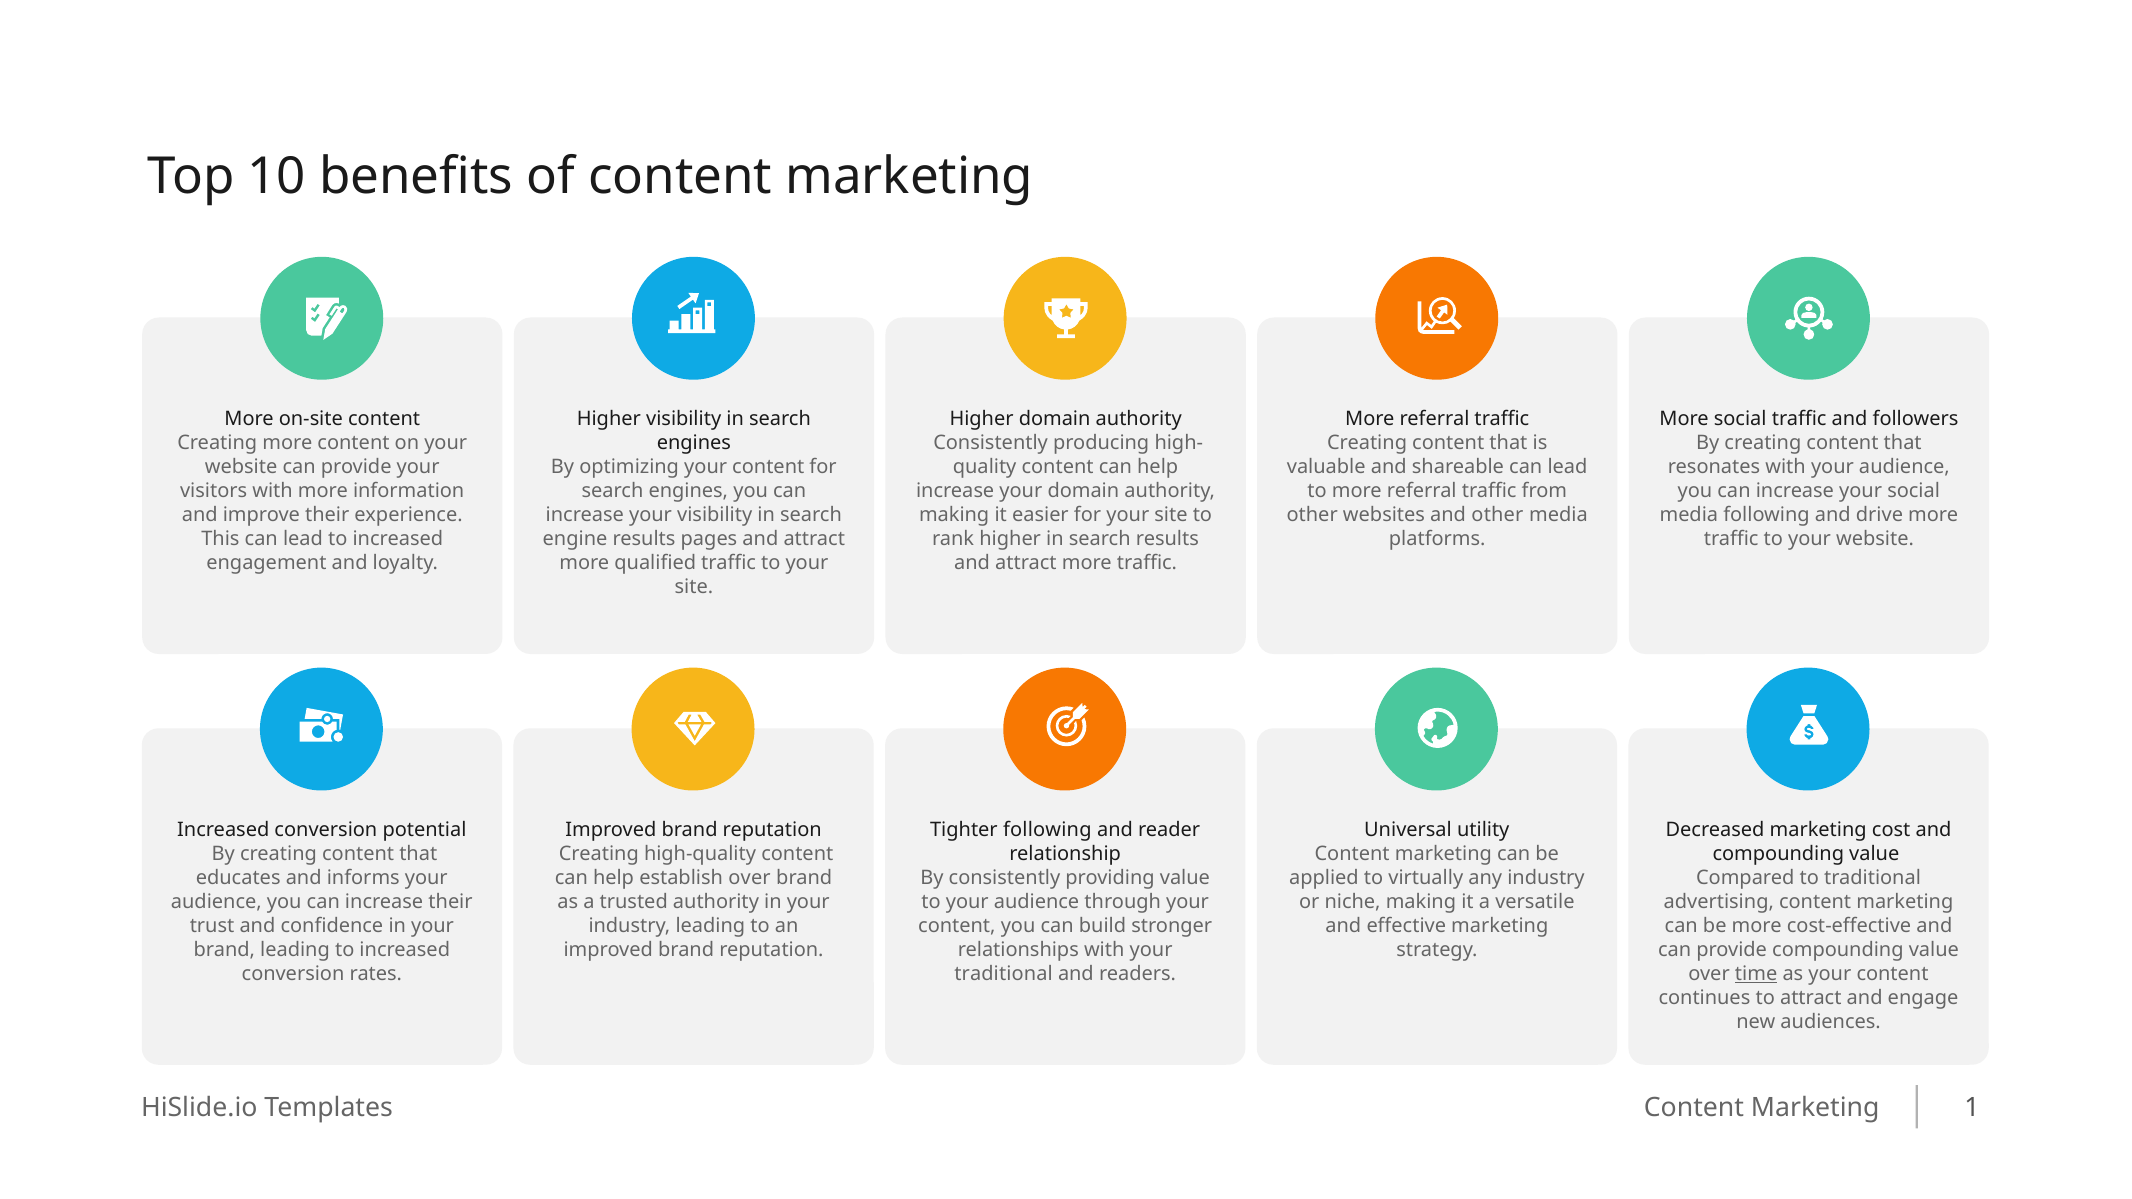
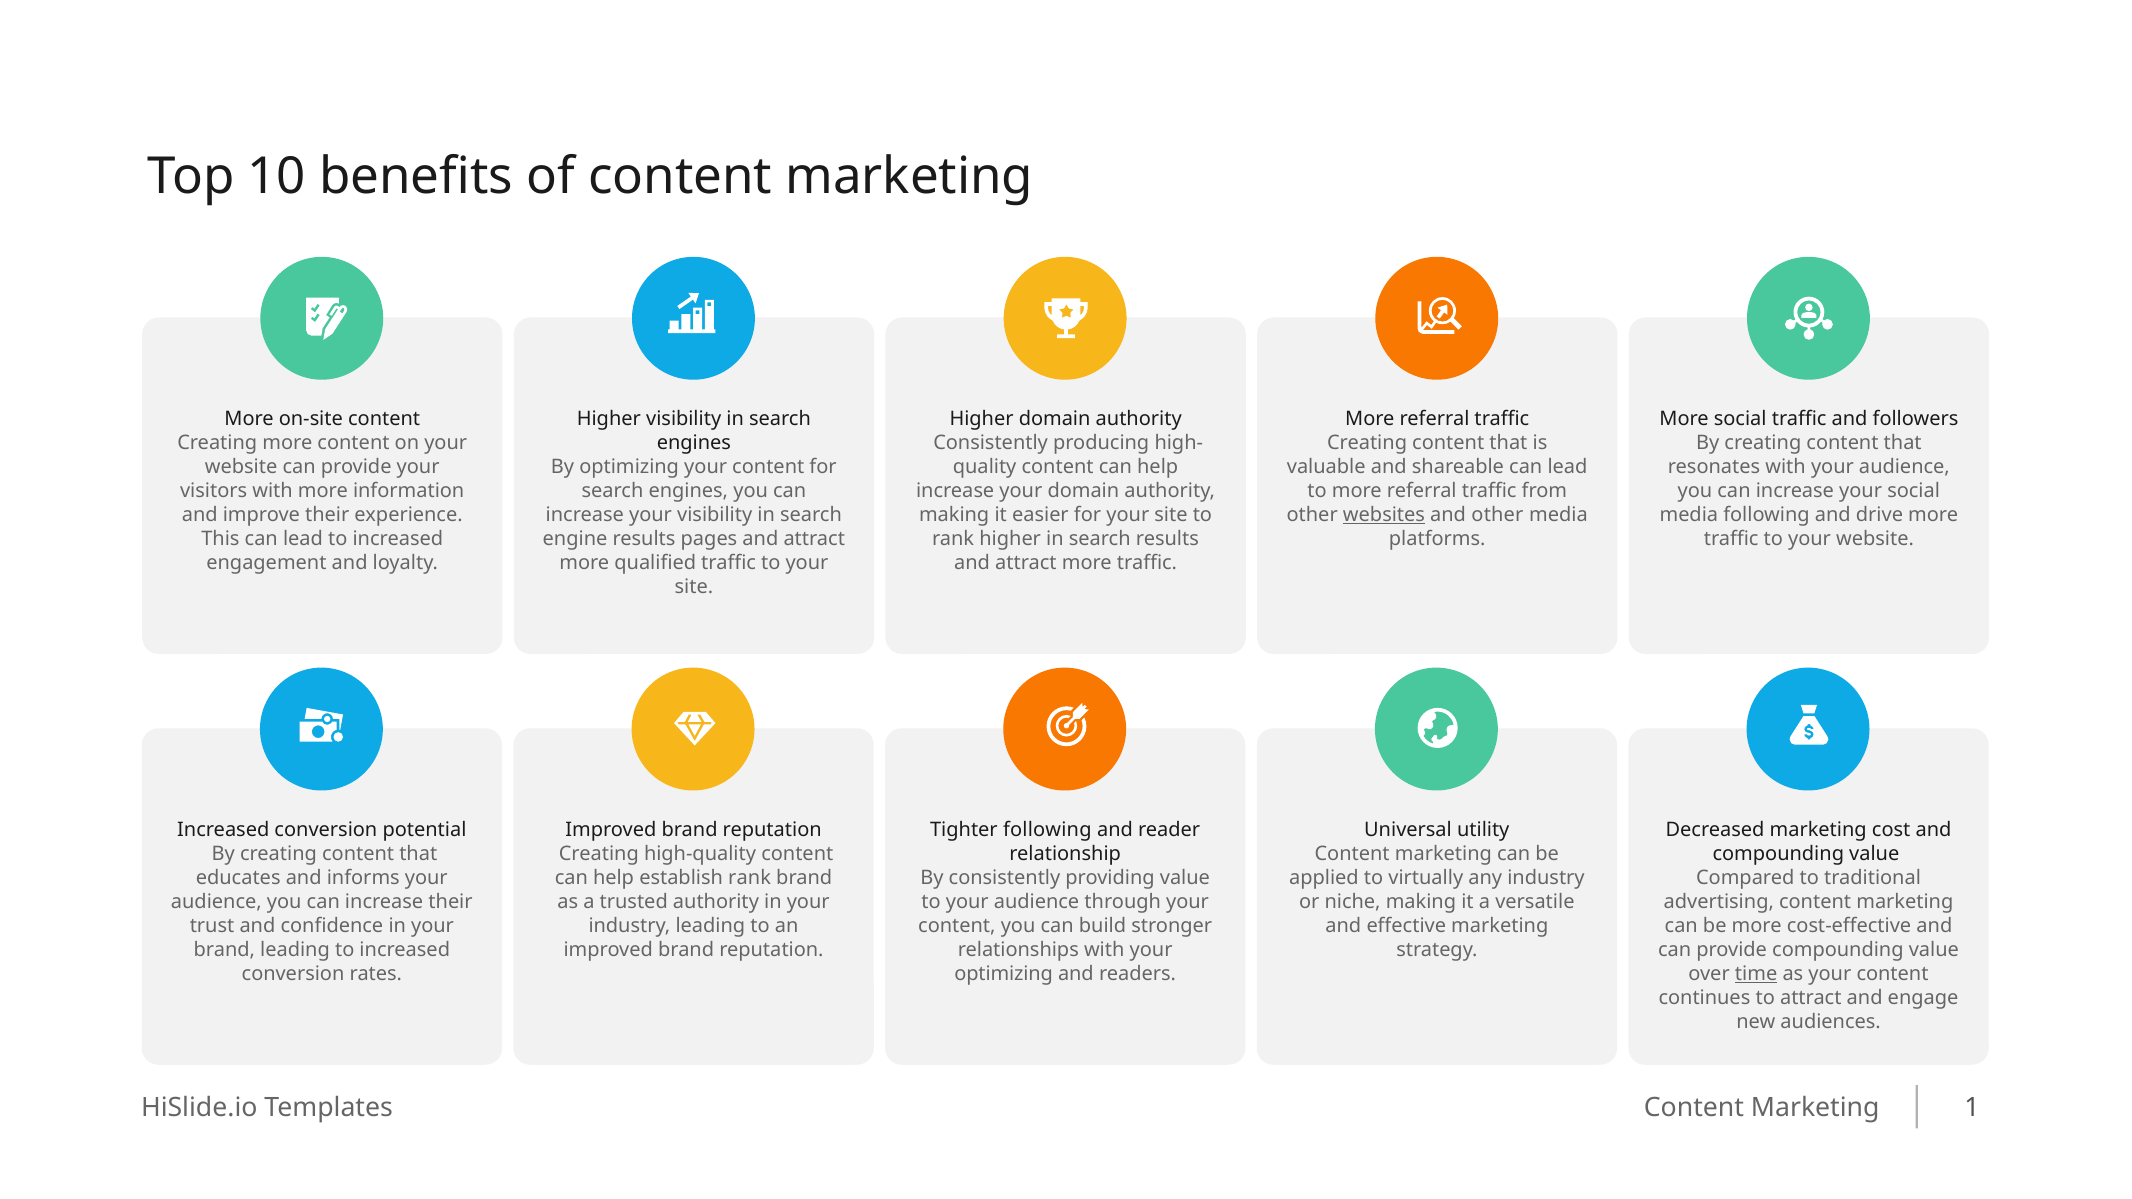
websites underline: none -> present
establish over: over -> rank
traditional at (1004, 974): traditional -> optimizing
